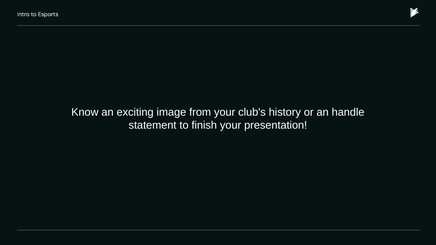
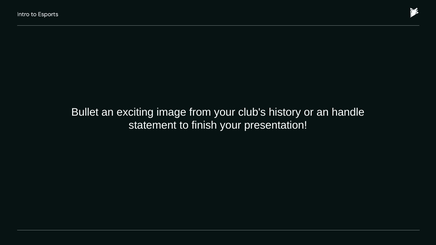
Know: Know -> Bullet
